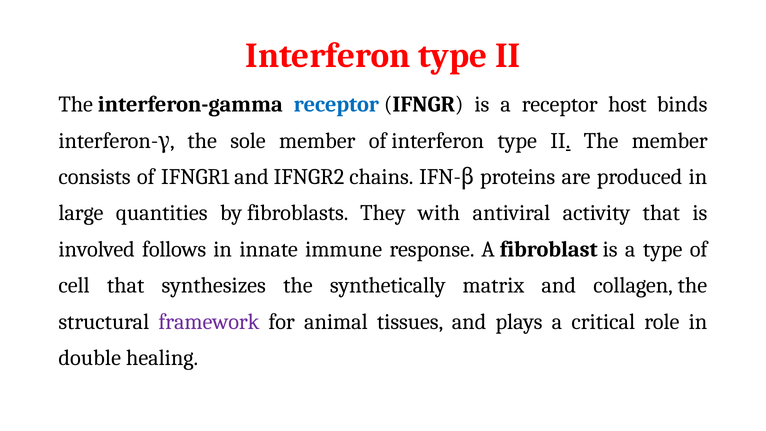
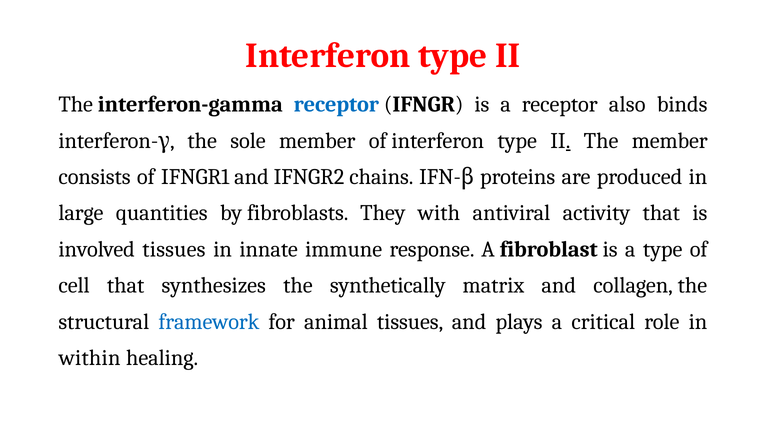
host: host -> also
involved follows: follows -> tissues
framework colour: purple -> blue
double: double -> within
